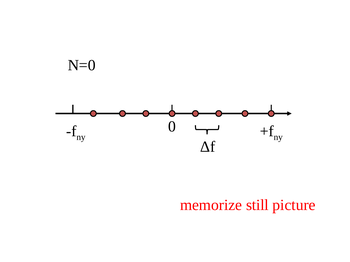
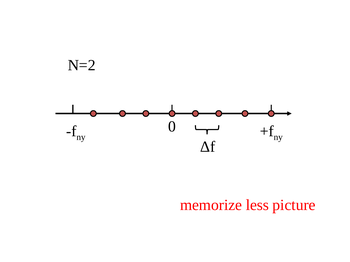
N=0: N=0 -> N=2
still: still -> less
